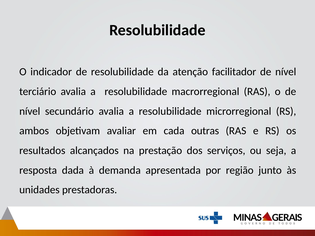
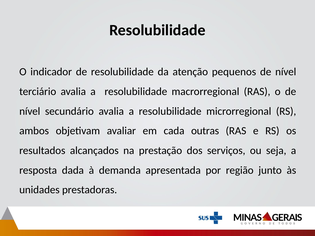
facilitador: facilitador -> pequenos
